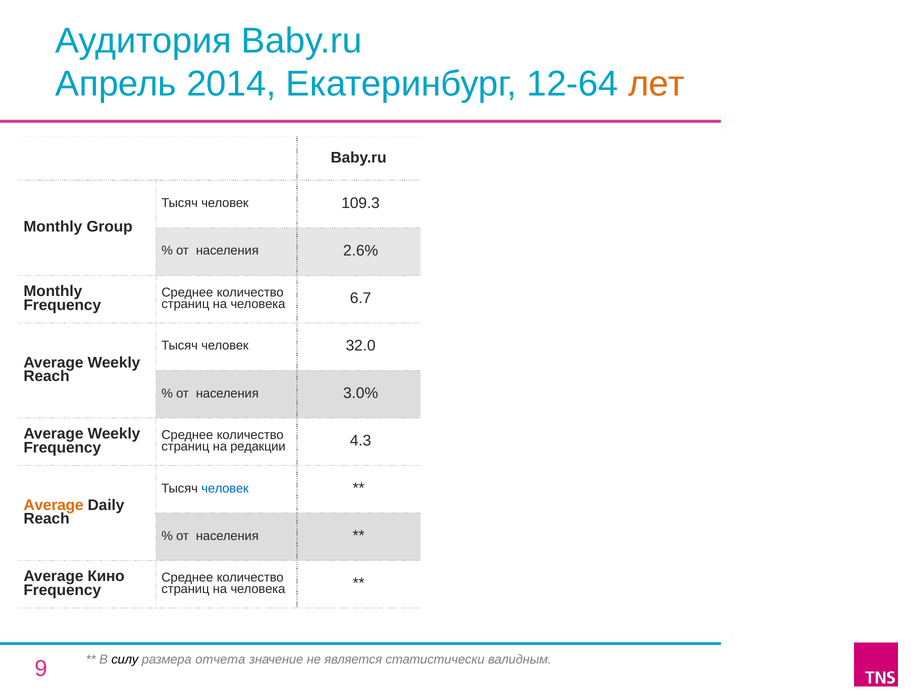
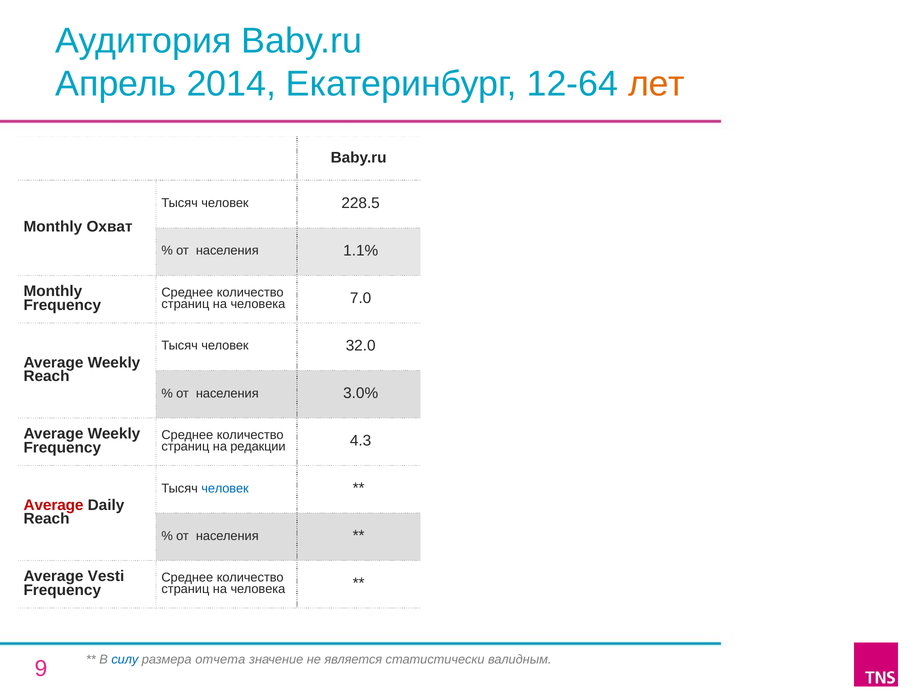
109.3: 109.3 -> 228.5
Group: Group -> Охват
2.6%: 2.6% -> 1.1%
6.7: 6.7 -> 7.0
Average at (54, 505) colour: orange -> red
Кино: Кино -> Vesti
силу colour: black -> blue
